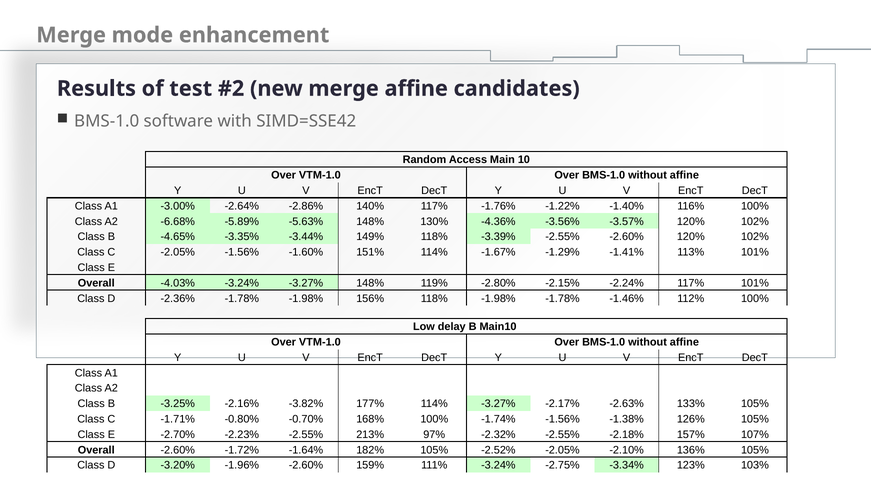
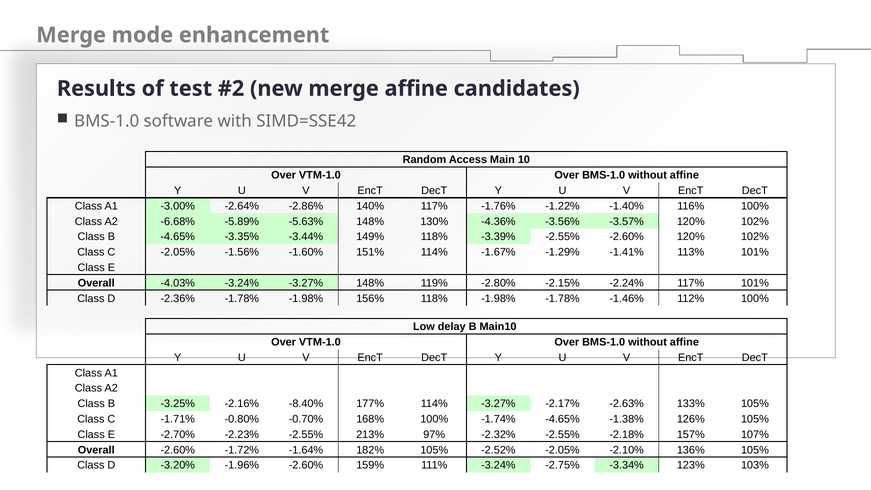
-3.82%: -3.82% -> -8.40%
-1.74% -1.56%: -1.56% -> -4.65%
